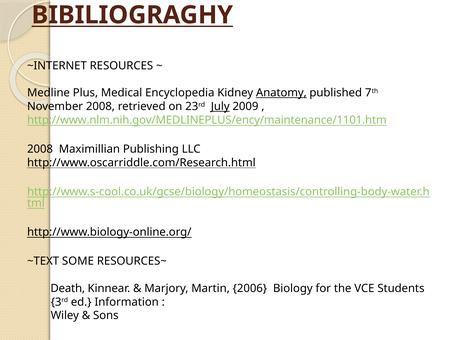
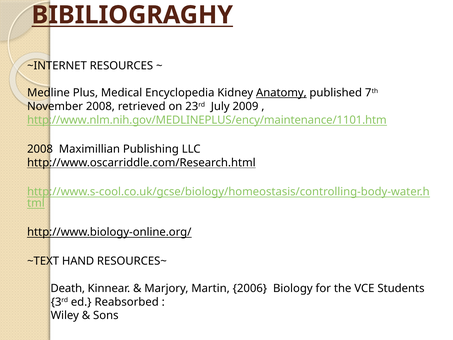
July underline: present -> none
SOME: SOME -> HAND
Information: Information -> Reabsorbed
